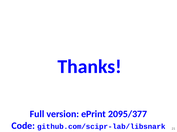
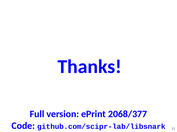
2095/377: 2095/377 -> 2068/377
